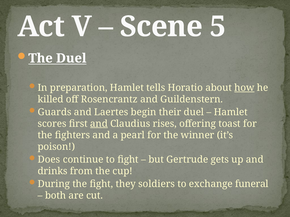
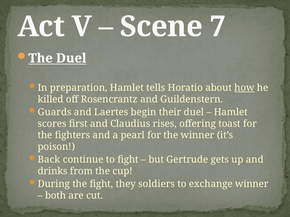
5: 5 -> 7
and at (99, 124) underline: present -> none
Does: Does -> Back
exchange funeral: funeral -> winner
